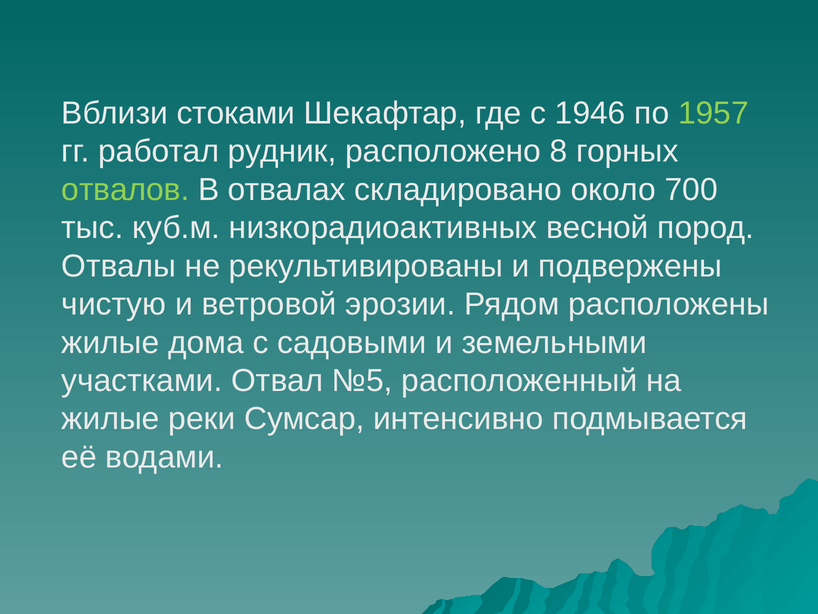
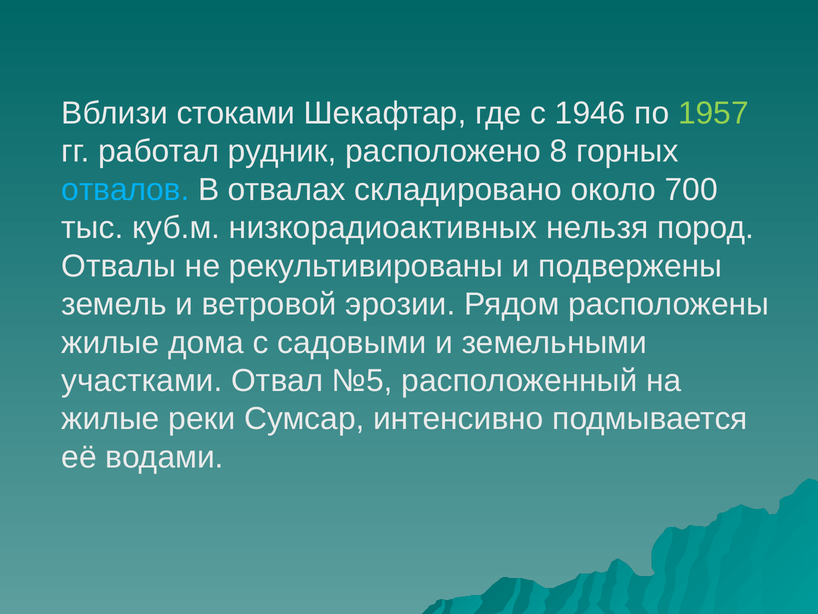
отвалов colour: light green -> light blue
весной: весной -> нельзя
чистую: чистую -> земель
